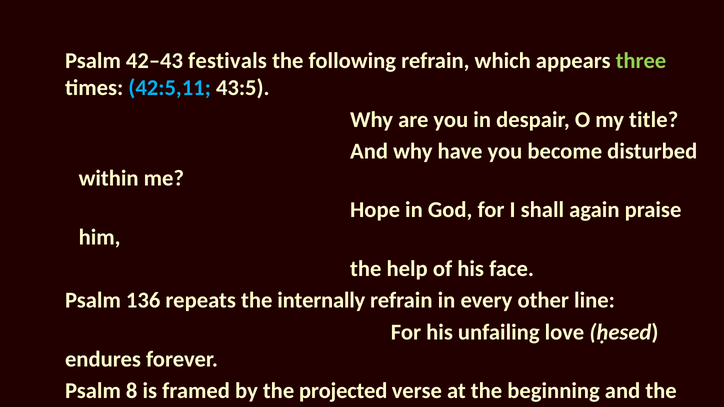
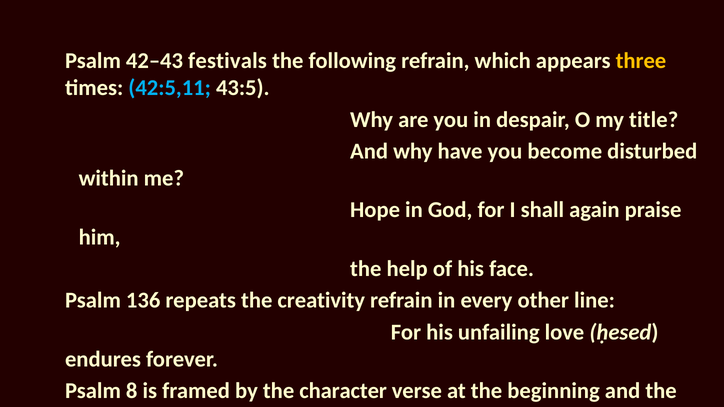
three colour: light green -> yellow
internally: internally -> creativity
projected: projected -> character
